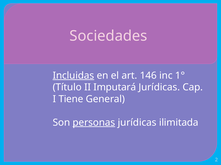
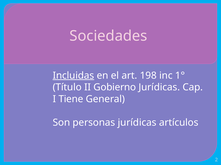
146: 146 -> 198
Imputará: Imputará -> Gobierno
personas underline: present -> none
ilimitada: ilimitada -> artículos
